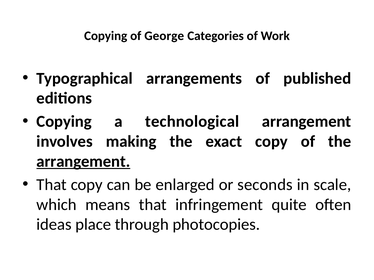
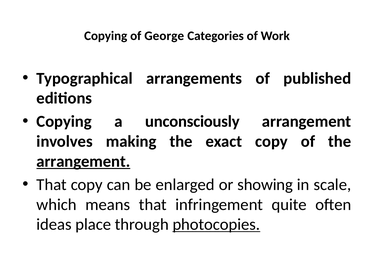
technological: technological -> unconsciously
seconds: seconds -> showing
photocopies underline: none -> present
